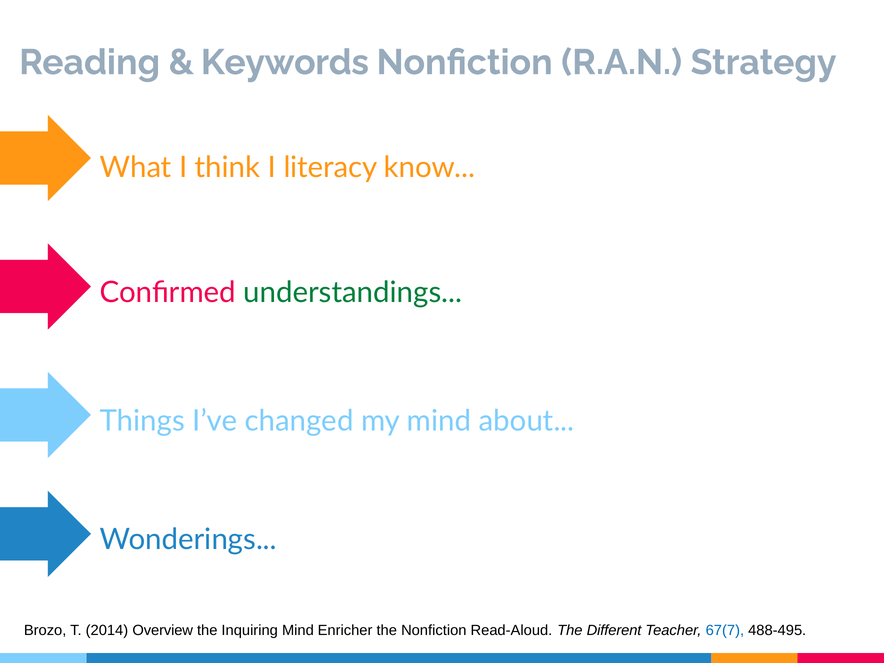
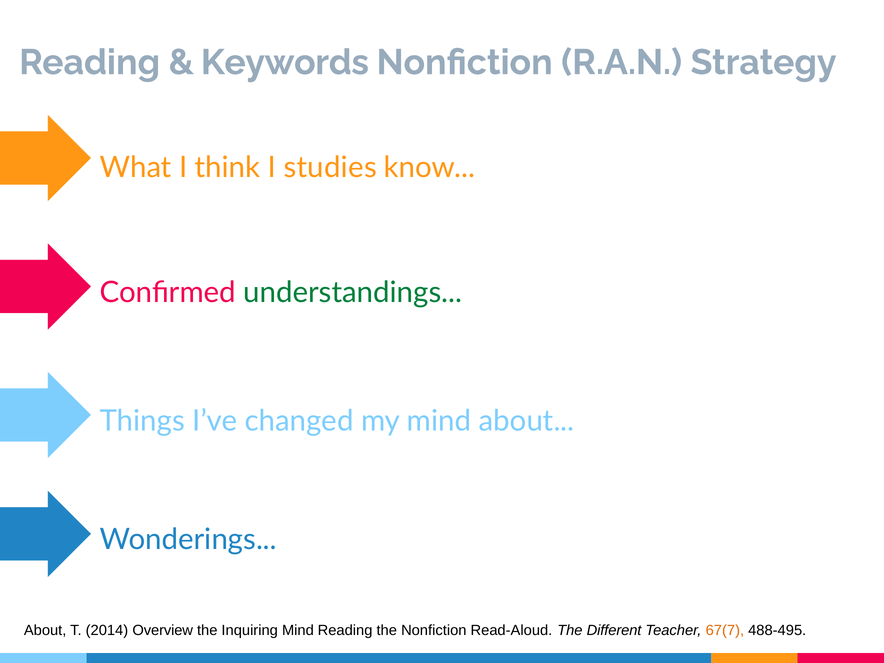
literacy: literacy -> studies
Brozo at (45, 630): Brozo -> About
Mind Enricher: Enricher -> Reading
67(7 colour: blue -> orange
